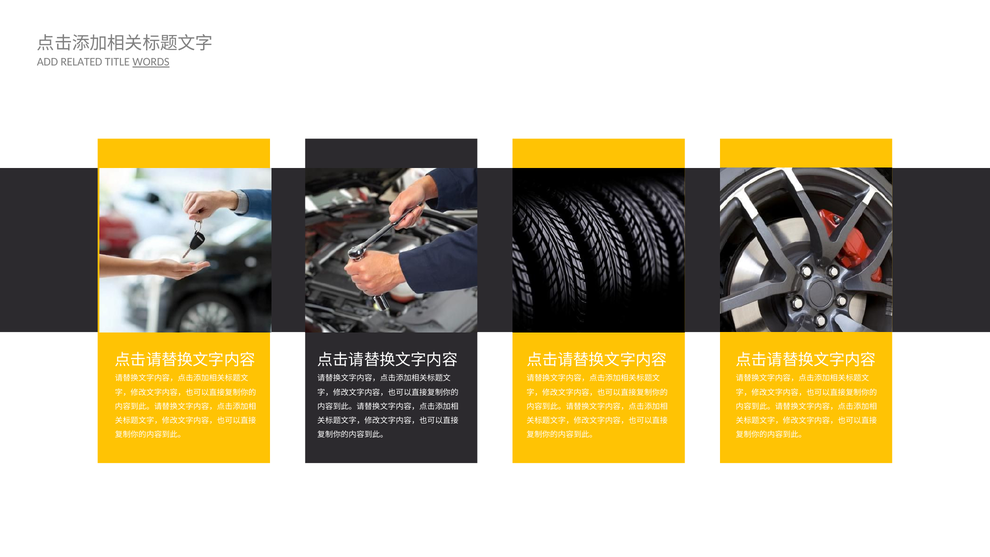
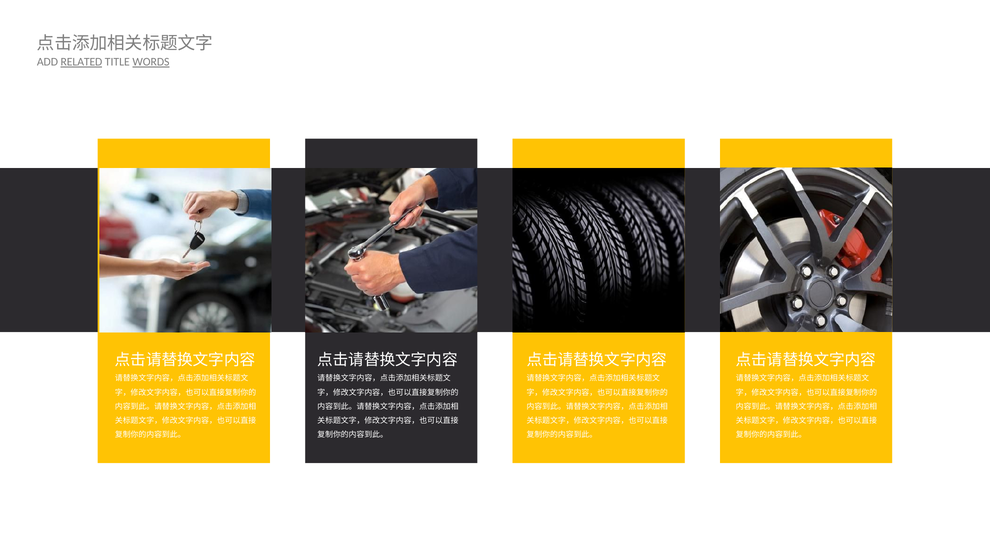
RELATED underline: none -> present
